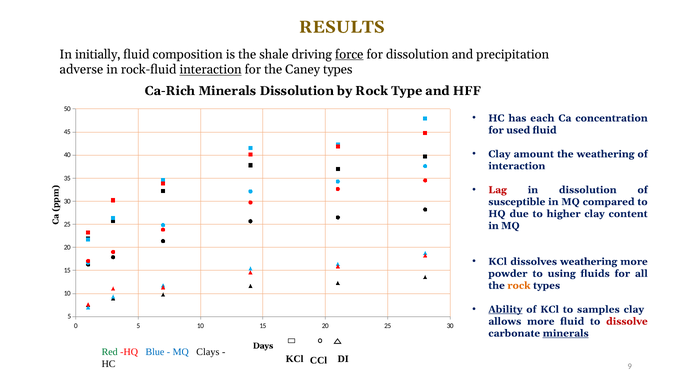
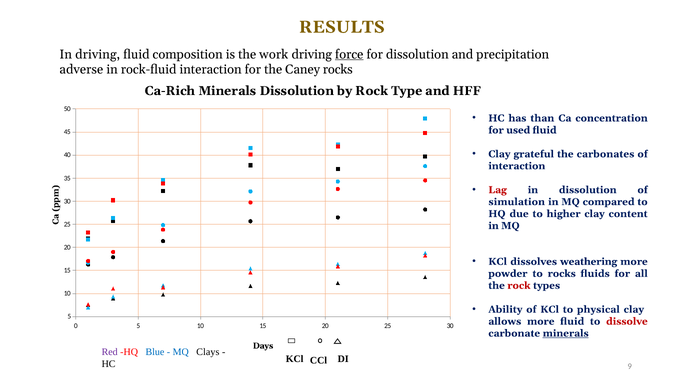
In initially: initially -> driving
shale: shale -> work
interaction at (211, 70) underline: present -> none
Caney types: types -> rocks
each: each -> than
amount: amount -> grateful
the weathering: weathering -> carbonates
susceptible: susceptible -> simulation
to using: using -> rocks
rock at (519, 286) colour: orange -> red
Ability underline: present -> none
samples: samples -> physical
Red colour: green -> purple
